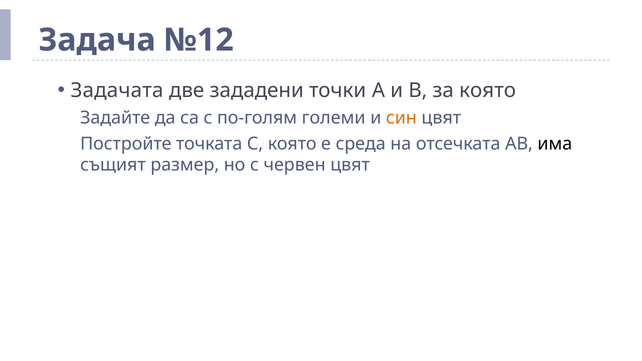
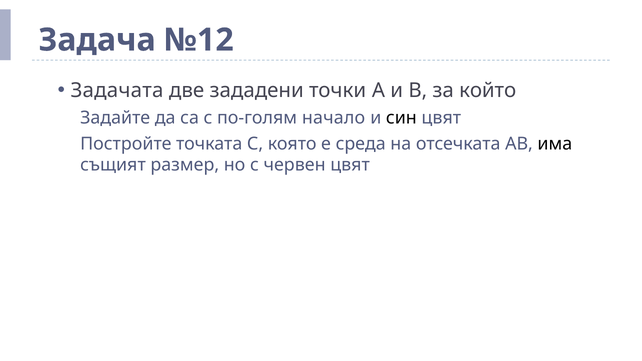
за която: която -> който
големи: големи -> начало
син colour: orange -> black
